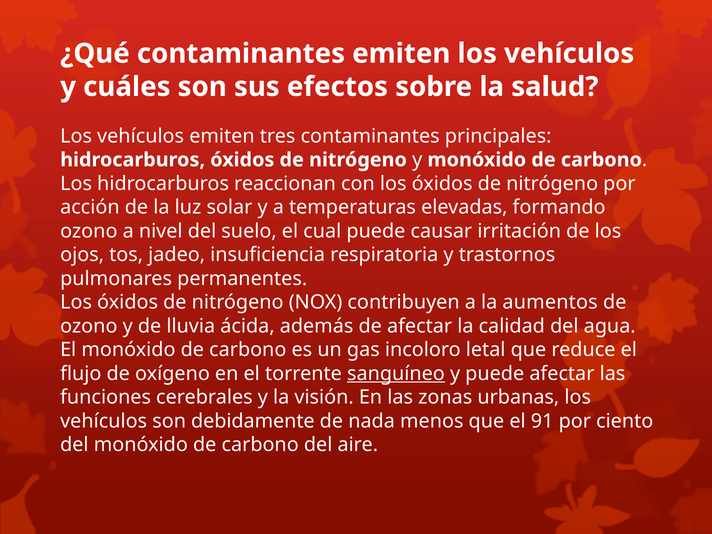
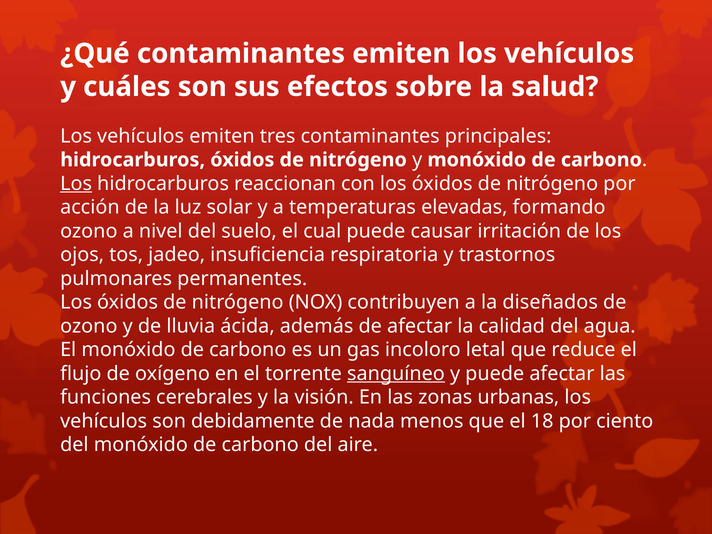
Los at (76, 184) underline: none -> present
aumentos: aumentos -> diseñados
91: 91 -> 18
